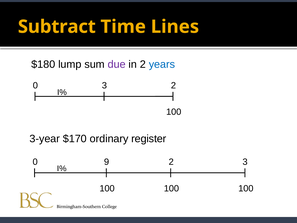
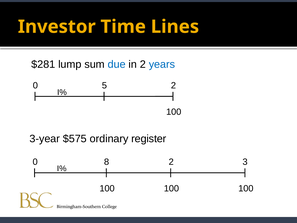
Subtract: Subtract -> Investor
$180: $180 -> $281
due colour: purple -> blue
0 3: 3 -> 5
$170: $170 -> $575
9: 9 -> 8
